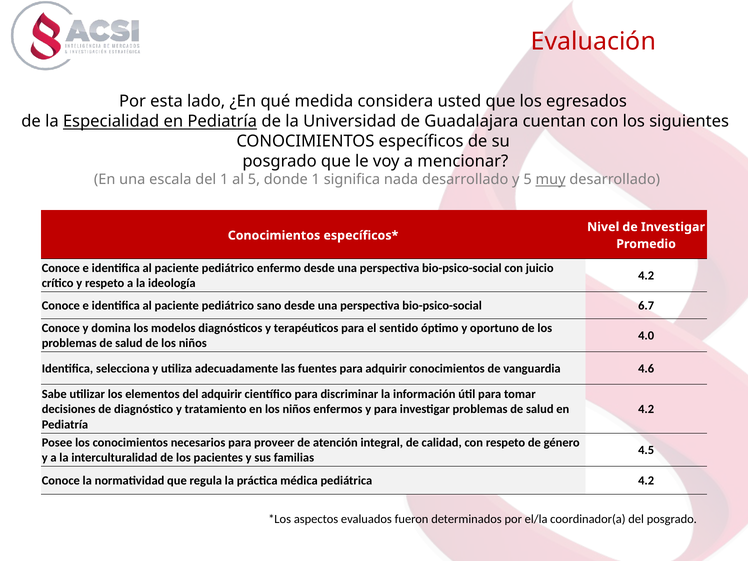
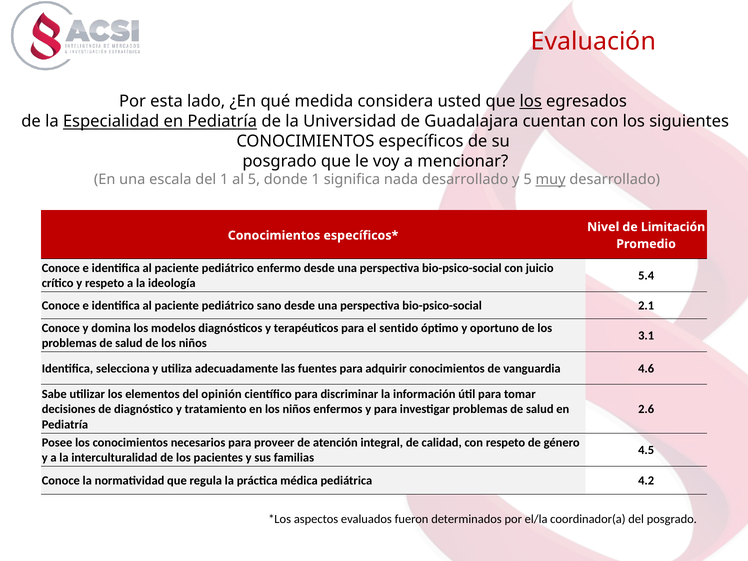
los at (531, 101) underline: none -> present
de Investigar: Investigar -> Limitación
4.2 at (646, 276): 4.2 -> 5.4
6.7: 6.7 -> 2.1
4.0: 4.0 -> 3.1
del adquirir: adquirir -> opinión
4.2 at (646, 409): 4.2 -> 2.6
